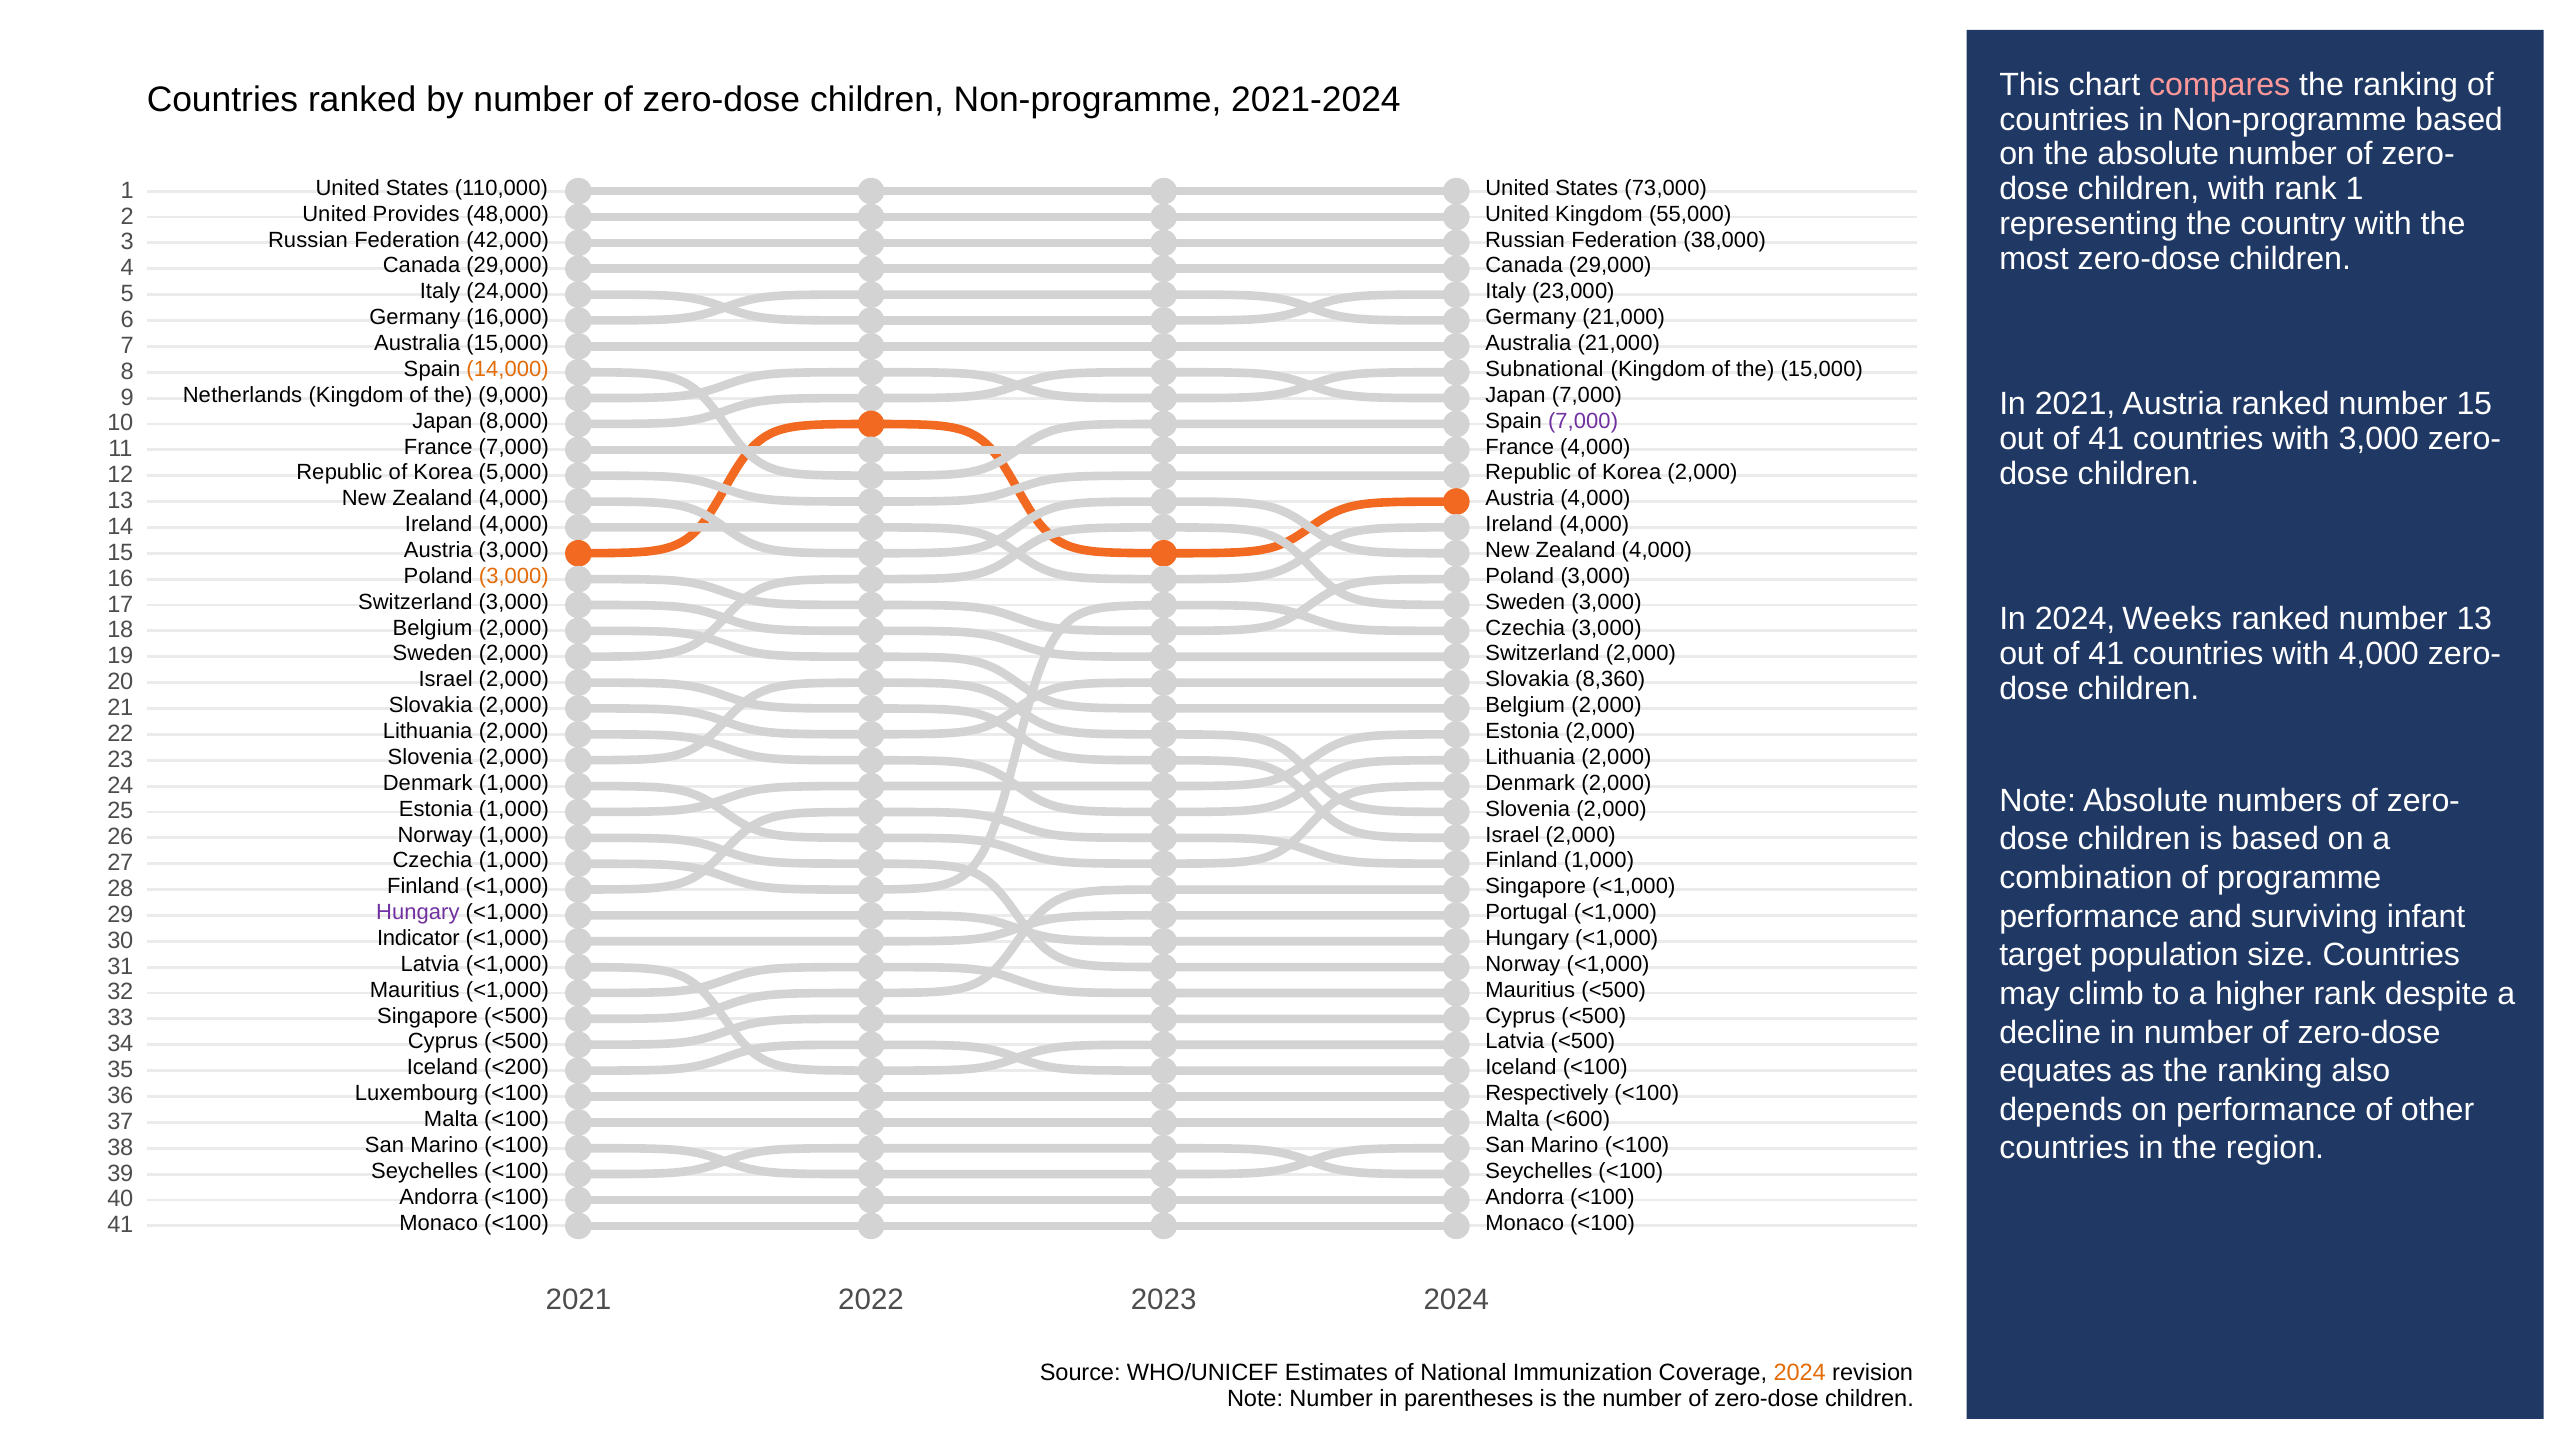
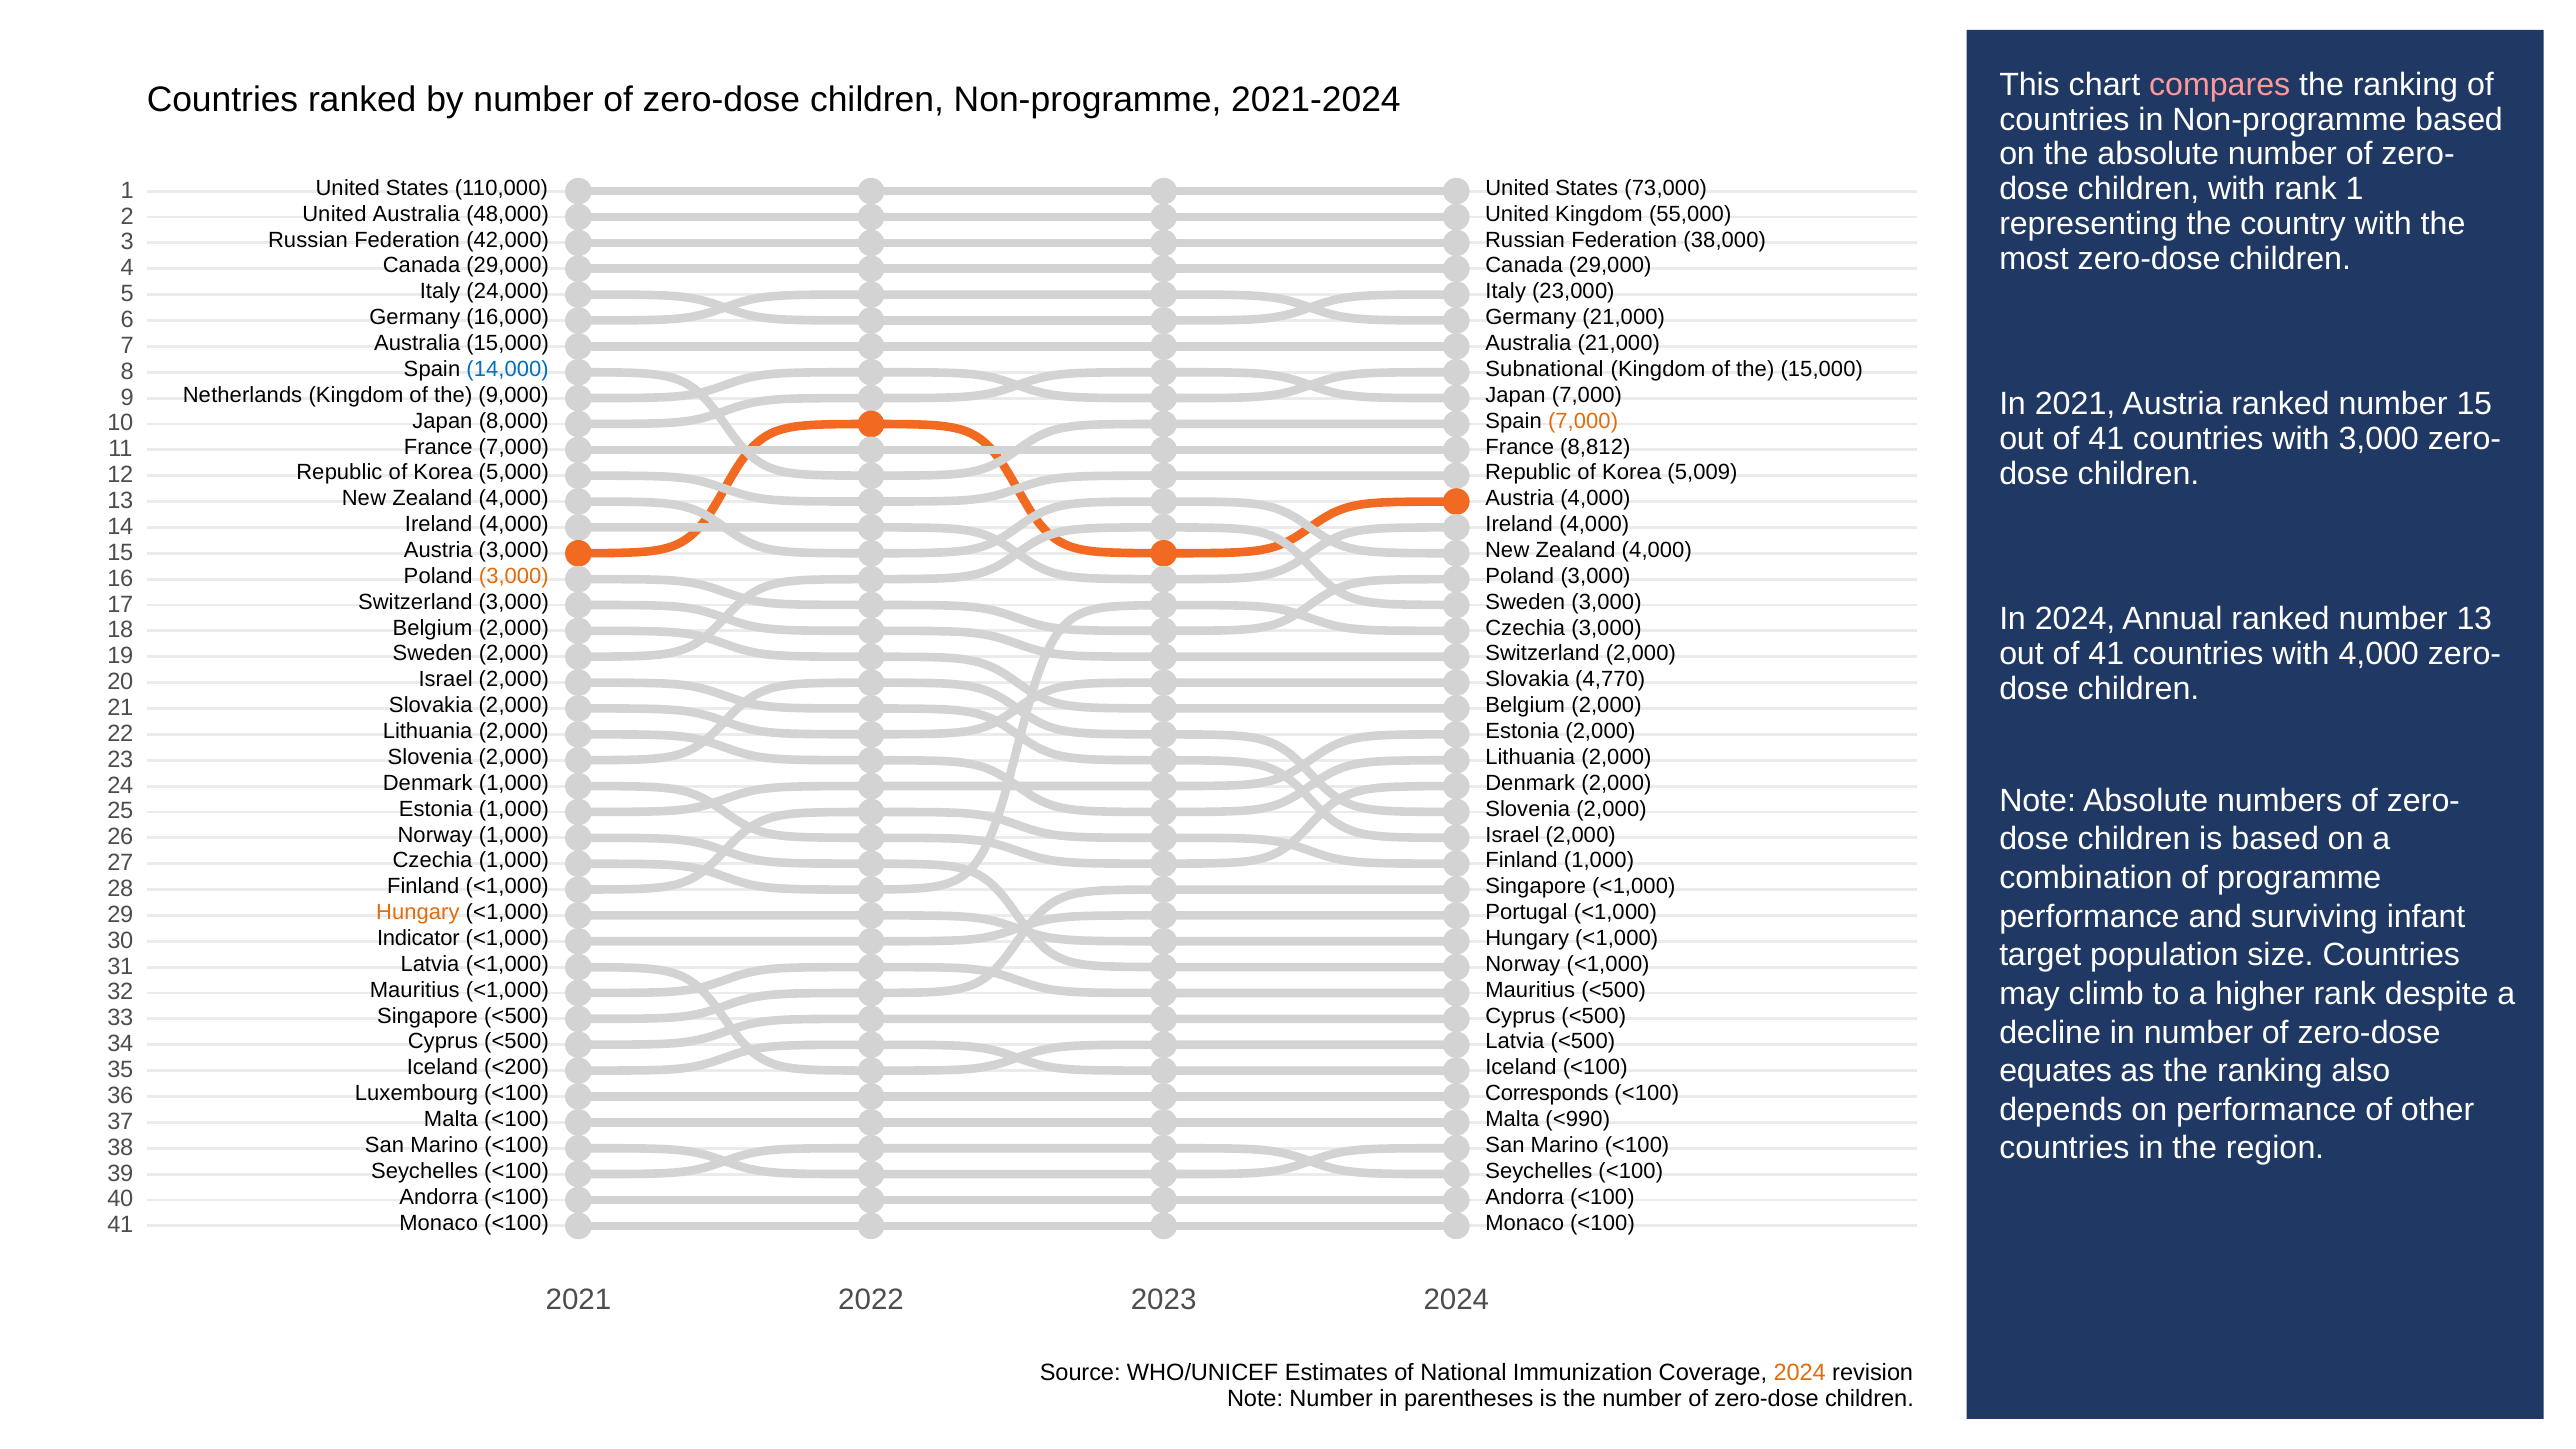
United Provides: Provides -> Australia
14,000 colour: orange -> blue
7,000 at (1583, 421) colour: purple -> orange
France 4,000: 4,000 -> 8,812
Korea 2,000: 2,000 -> 5,009
Weeks: Weeks -> Annual
8,360: 8,360 -> 4,770
Hungary at (418, 912) colour: purple -> orange
Respectively: Respectively -> Corresponds
<600: <600 -> <990
